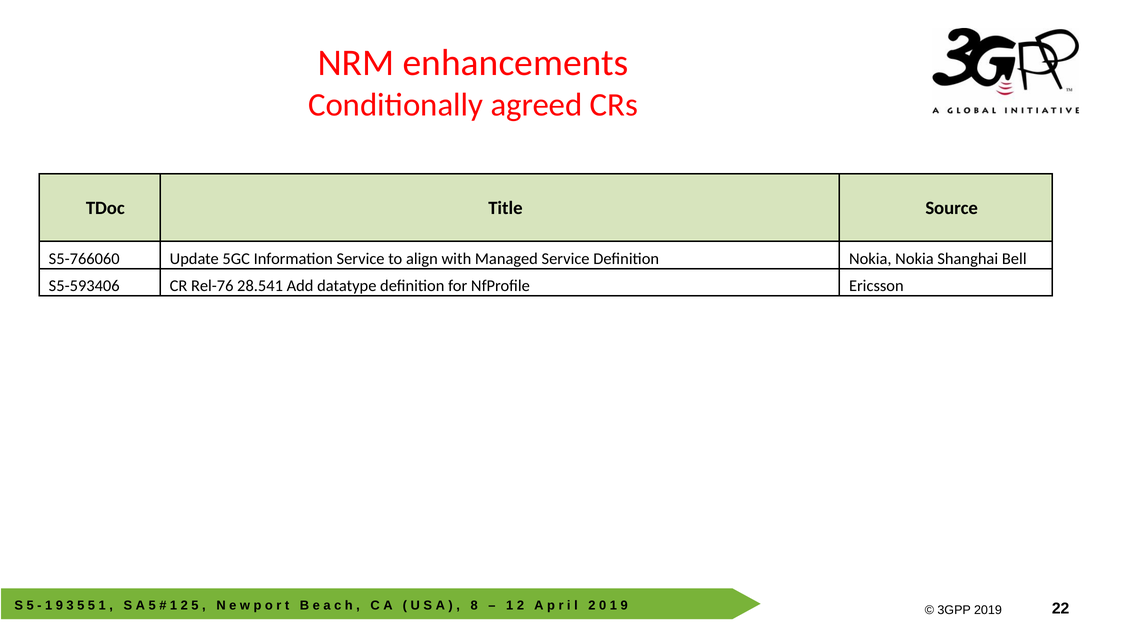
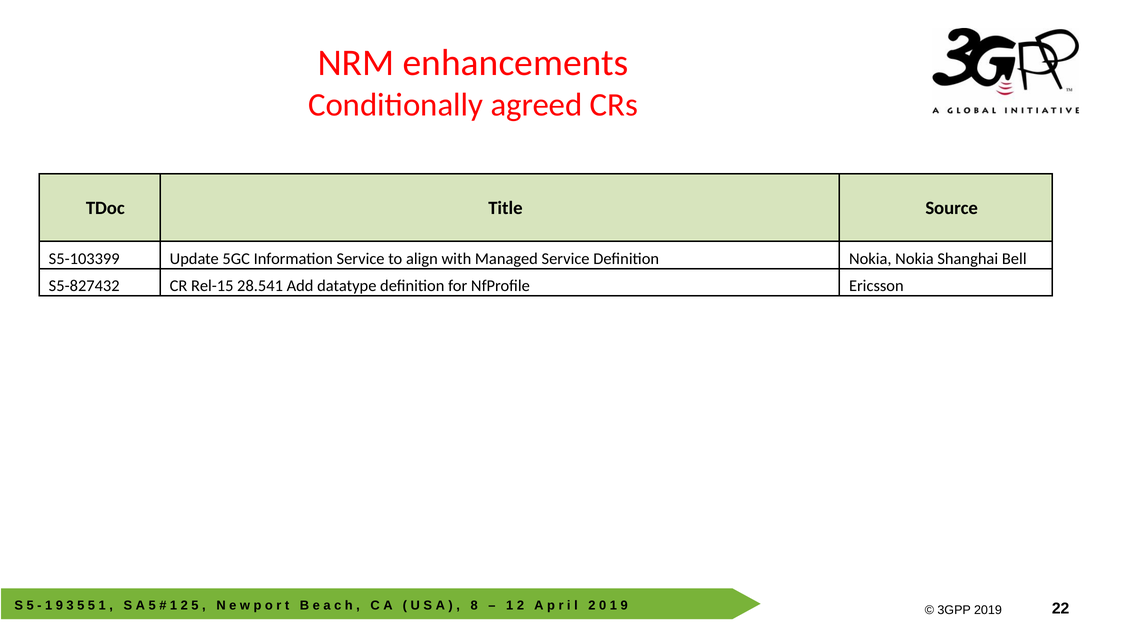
S5-766060: S5-766060 -> S5-103399
S5-593406: S5-593406 -> S5-827432
Rel-76: Rel-76 -> Rel-15
